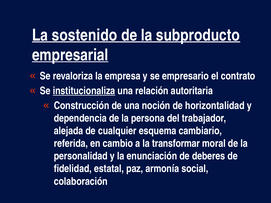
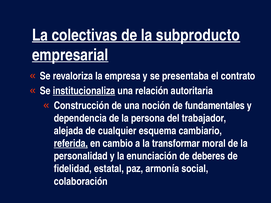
sostenido: sostenido -> colectivas
empresario: empresario -> presentaba
horizontalidad: horizontalidad -> fundamentales
referida underline: none -> present
